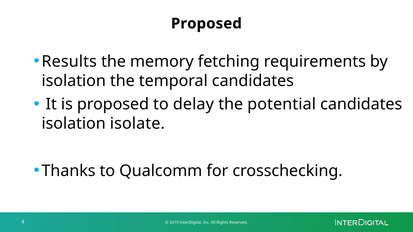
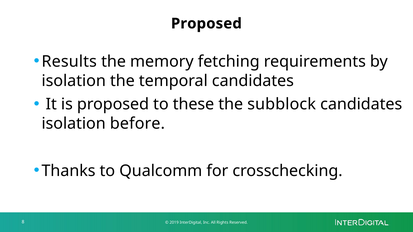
delay: delay -> these
potential: potential -> subblock
isolate: isolate -> before
